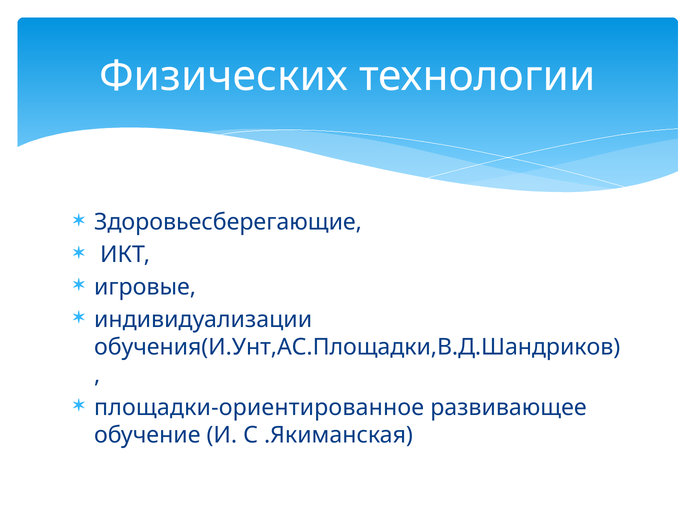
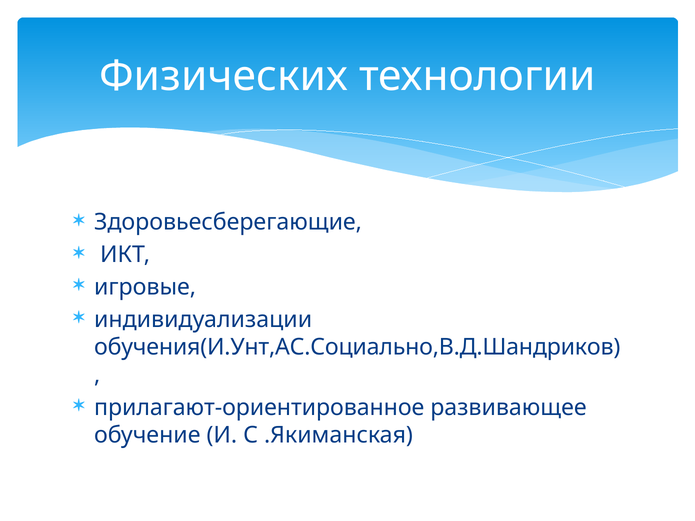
обучения(И.Унт,АС.Площадки,В.Д.Шандриков: обучения(И.Унт,АС.Площадки,В.Д.Шандриков -> обучения(И.Унт,АС.Социально,В.Д.Шандриков
площадки-ориентированное: площадки-ориентированное -> прилагают-ориентированное
